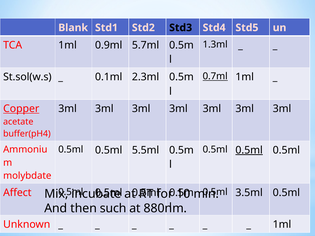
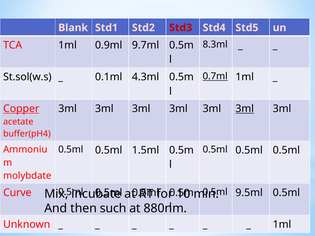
Std3 colour: black -> red
1.3ml: 1.3ml -> 8.3ml
5.7ml: 5.7ml -> 9.7ml
2.3ml: 2.3ml -> 4.3ml
3ml at (245, 109) underline: none -> present
5.5ml: 5.5ml -> 1.5ml
0.5ml at (249, 150) underline: present -> none
3.5ml: 3.5ml -> 9.5ml
Affect: Affect -> Curve
